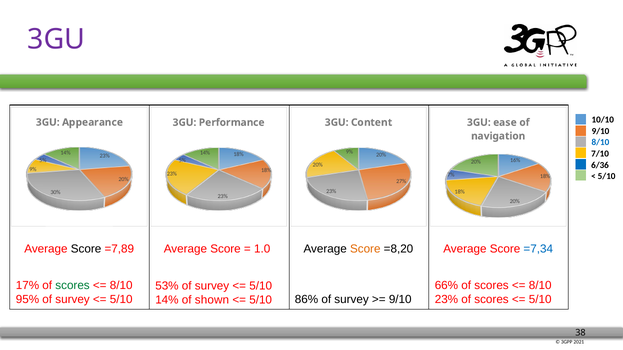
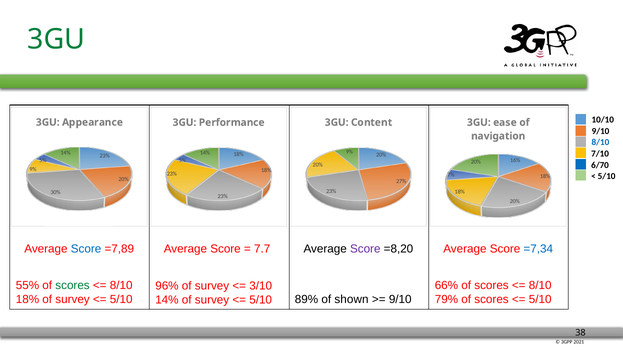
3GU at (56, 40) colour: purple -> green
6/36: 6/36 -> 6/70
Score at (86, 249) colour: black -> blue
1.0: 1.0 -> 7.7
Score at (365, 249) colour: orange -> purple
17%: 17% -> 55%
53%: 53% -> 96%
5/10 at (261, 286): 5/10 -> 3/10
95% at (27, 300): 95% -> 18%
23% at (446, 300): 23% -> 79%
14% of shown: shown -> survey
86%: 86% -> 89%
survey at (352, 300): survey -> shown
